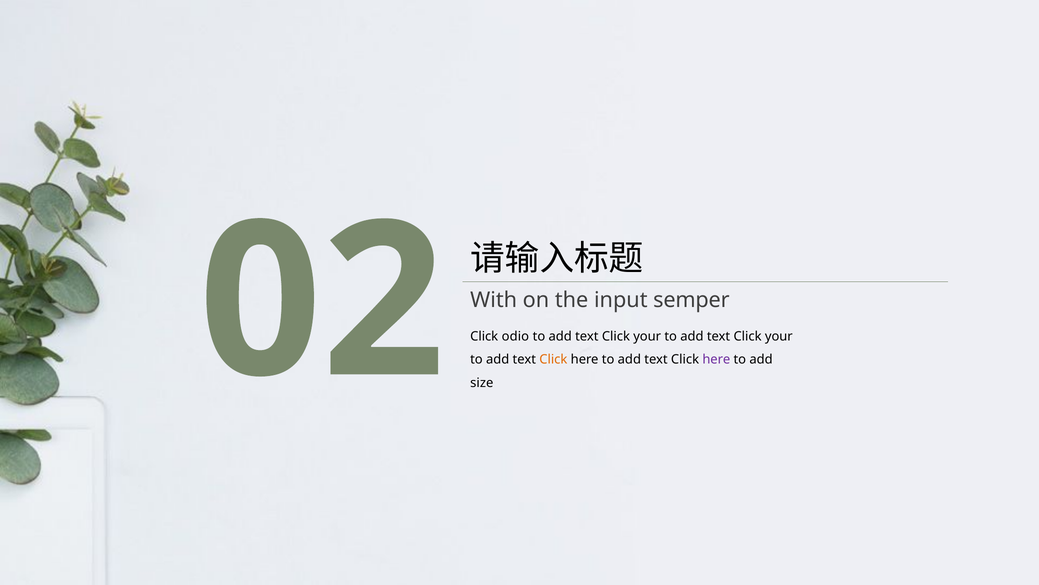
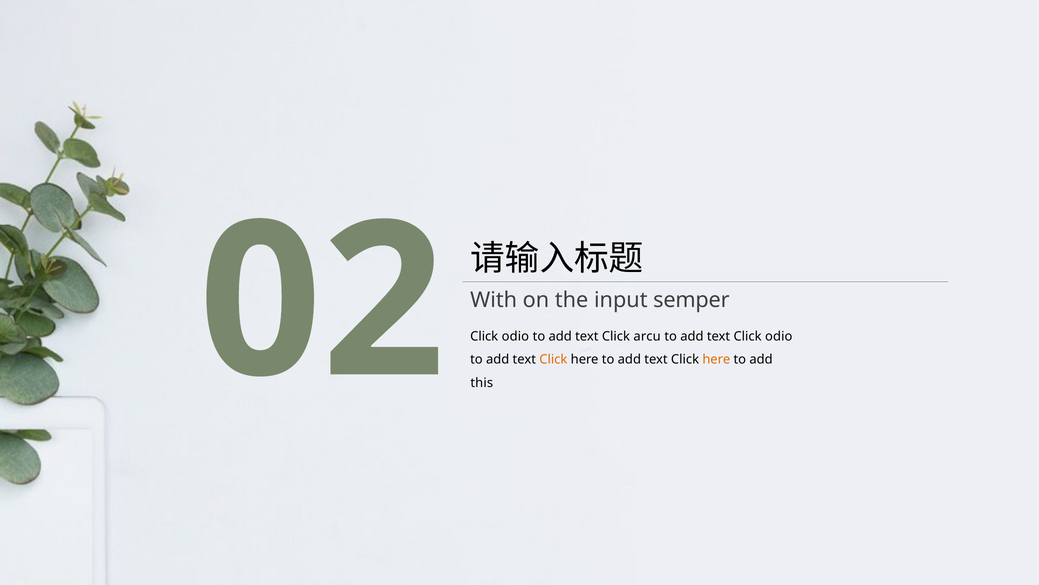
your at (647, 336): your -> arcu
your at (779, 336): your -> odio
here at (716, 359) colour: purple -> orange
size: size -> this
